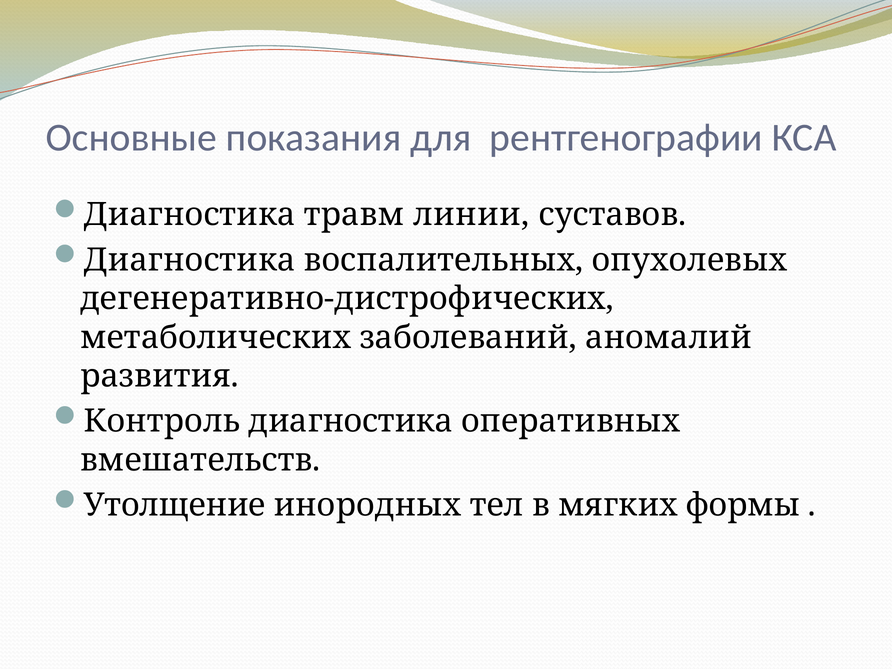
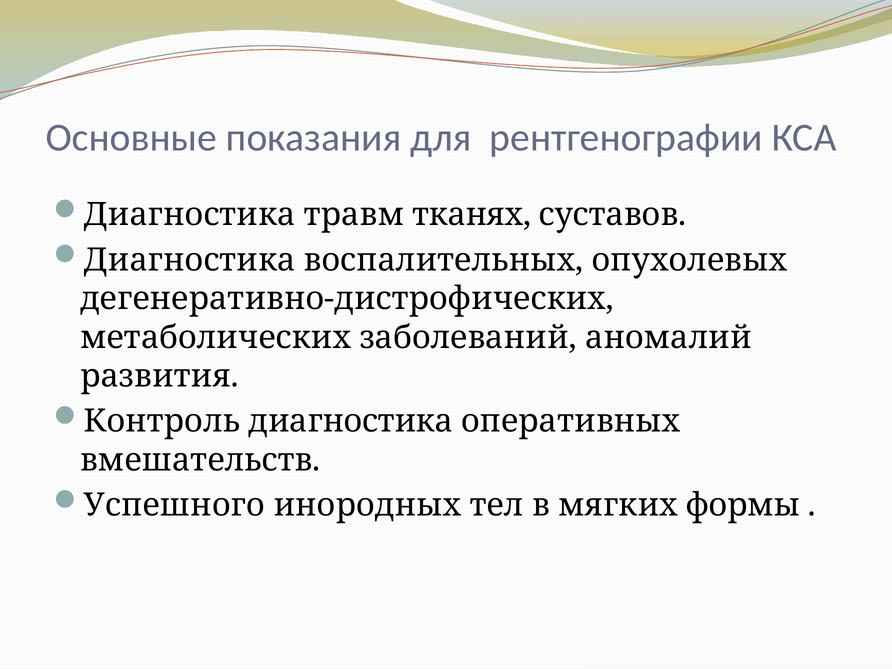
линии: линии -> тканях
Утолщение: Утолщение -> Успешного
